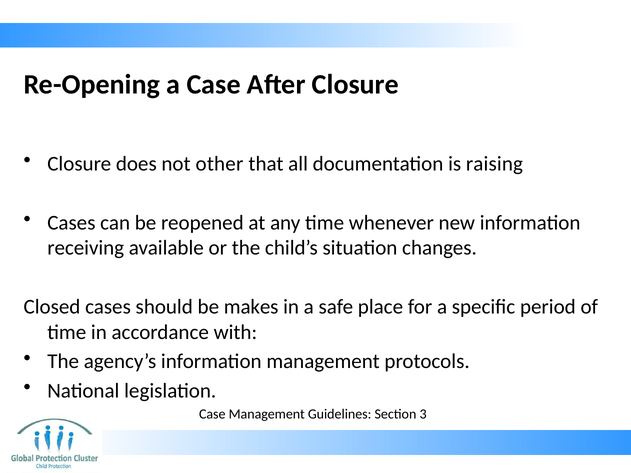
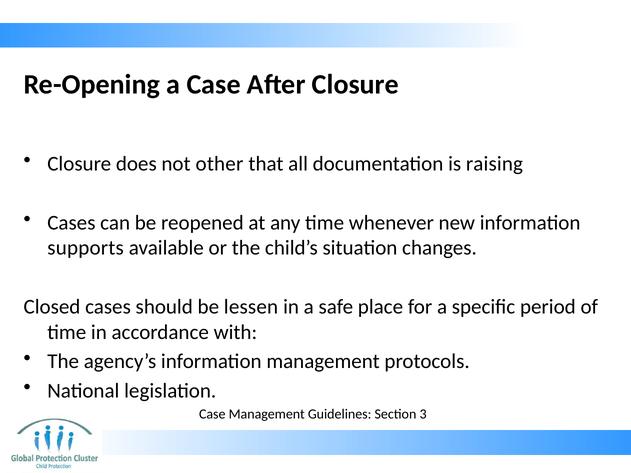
receiving: receiving -> supports
makes: makes -> lessen
